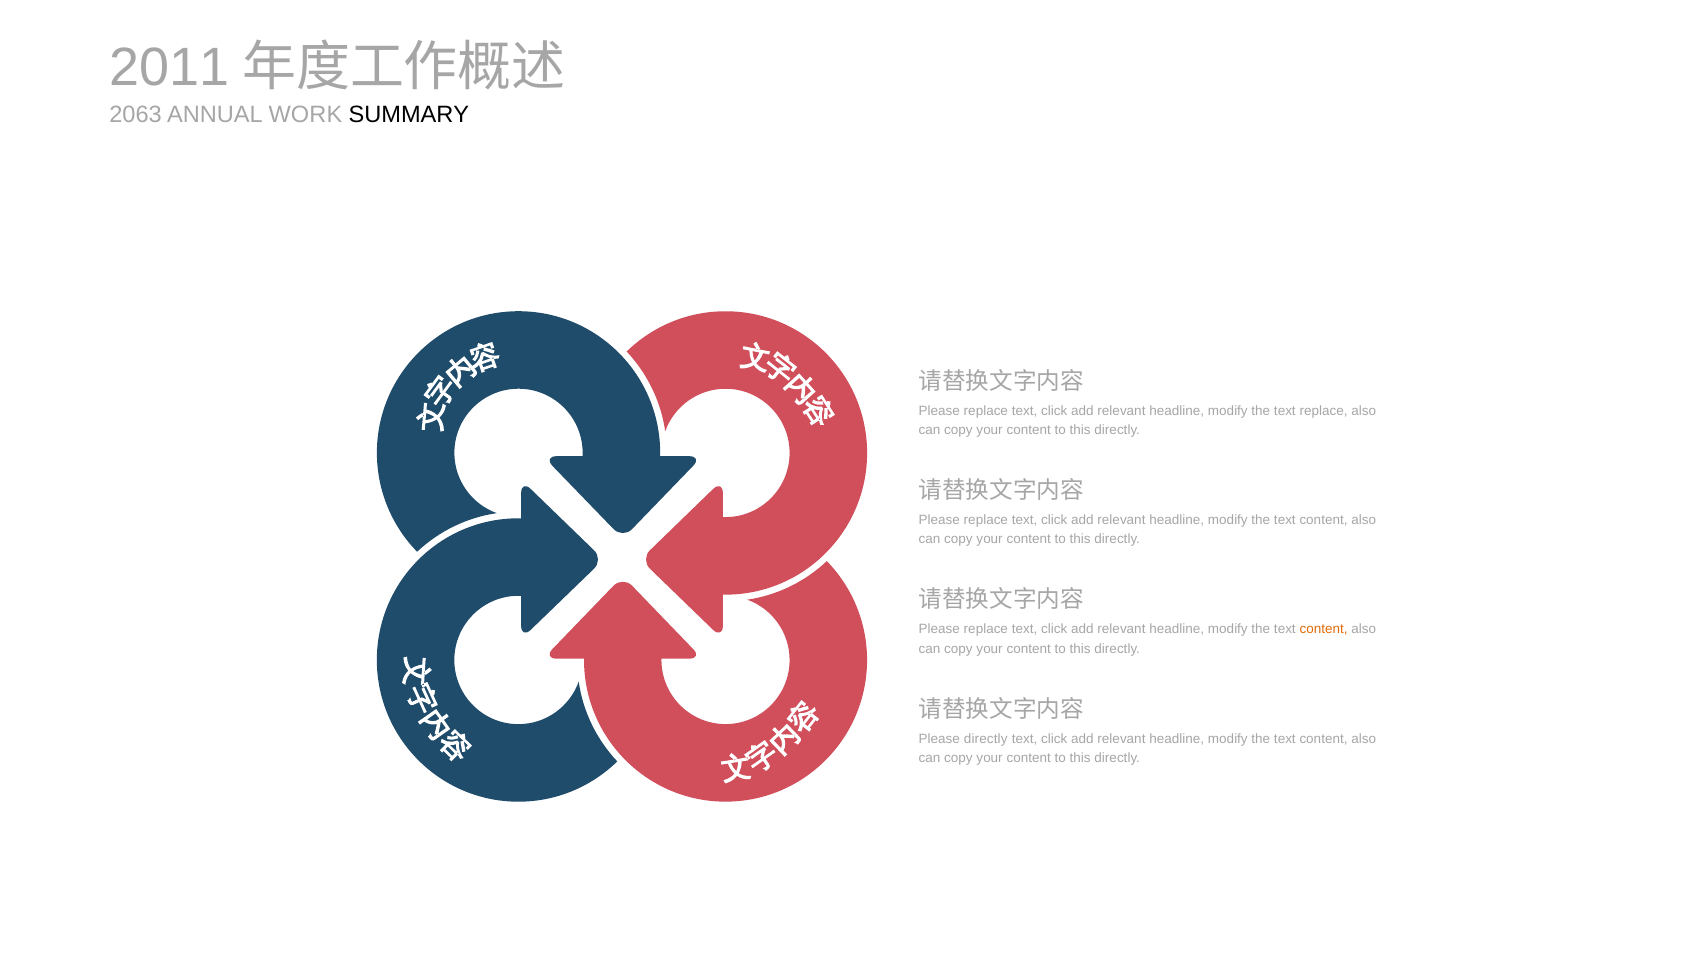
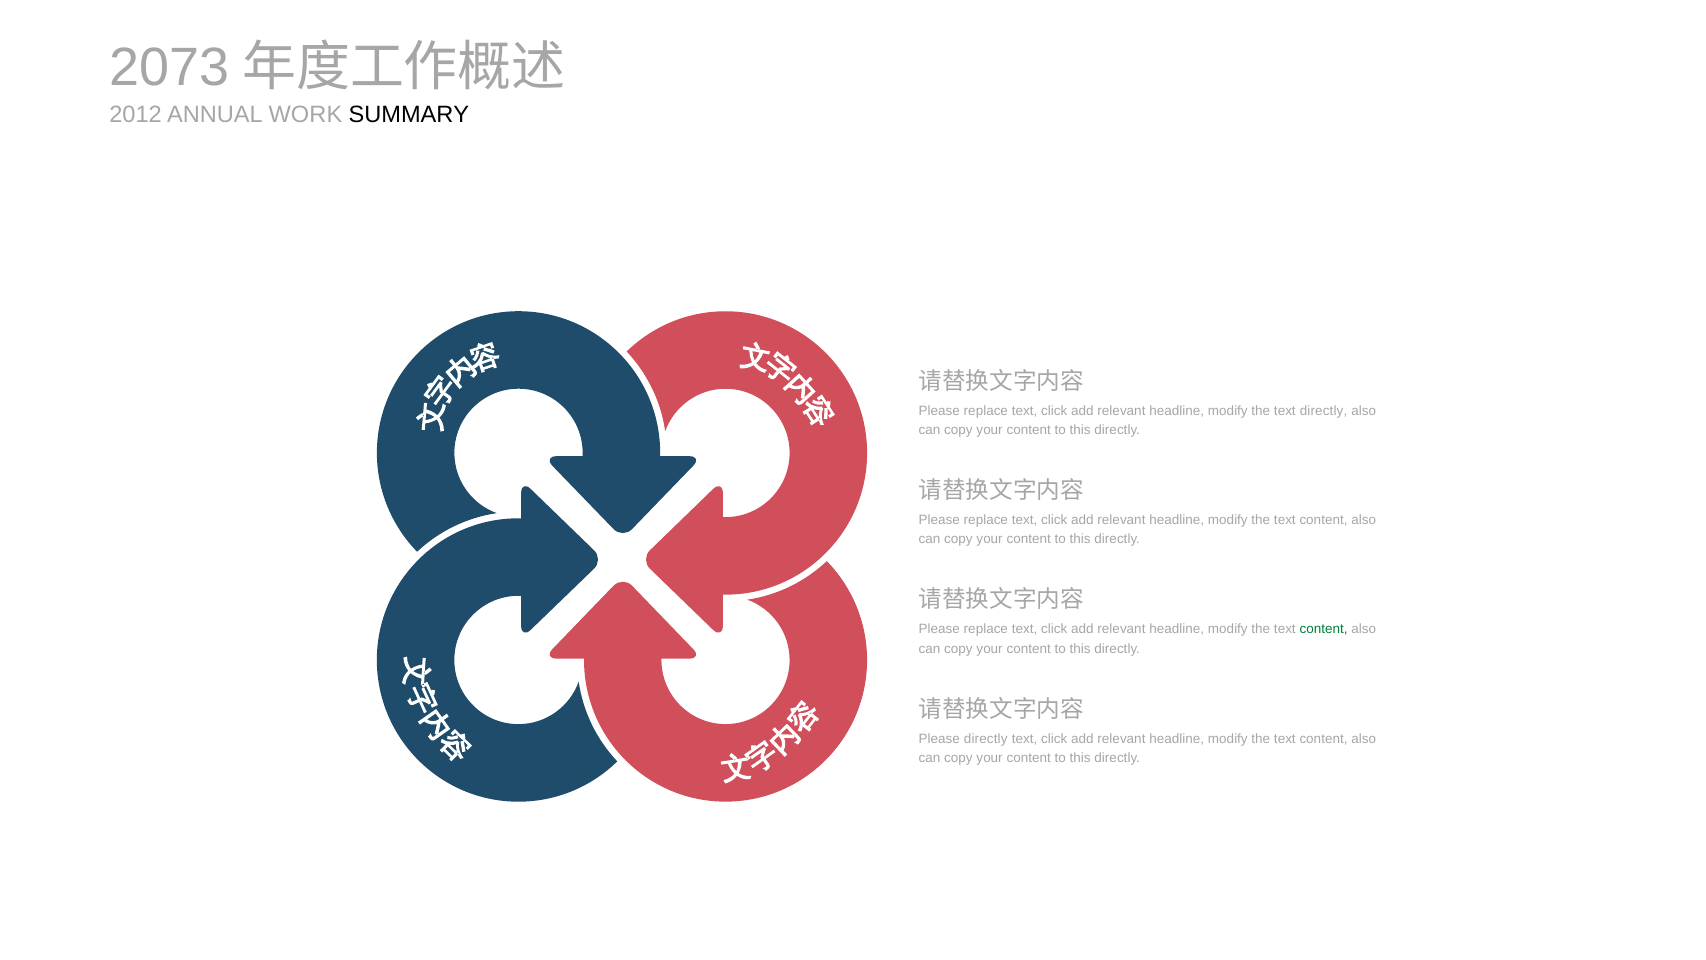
2011: 2011 -> 2073
2063: 2063 -> 2012
text replace: replace -> directly
content at (1324, 629) colour: orange -> green
